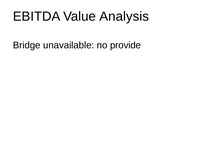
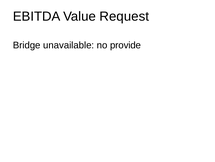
Analysis: Analysis -> Request
